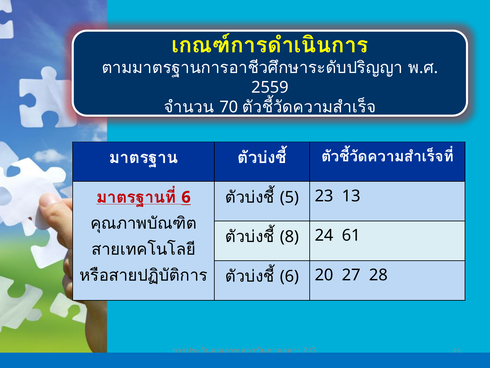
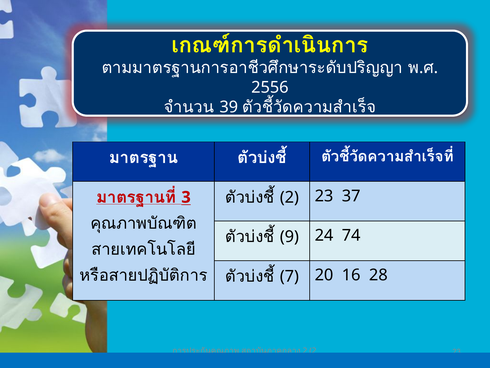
2559: 2559 -> 2556
70: 70 -> 39
6 at (186, 197): 6 -> 3
5 at (289, 197): 5 -> 2
13: 13 -> 37
8: 8 -> 9
61: 61 -> 74
6 at (289, 276): 6 -> 7
27: 27 -> 16
